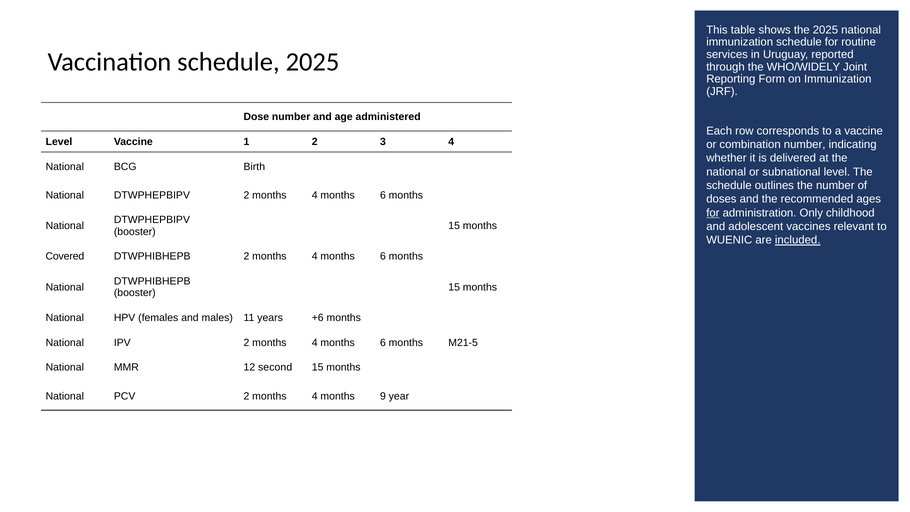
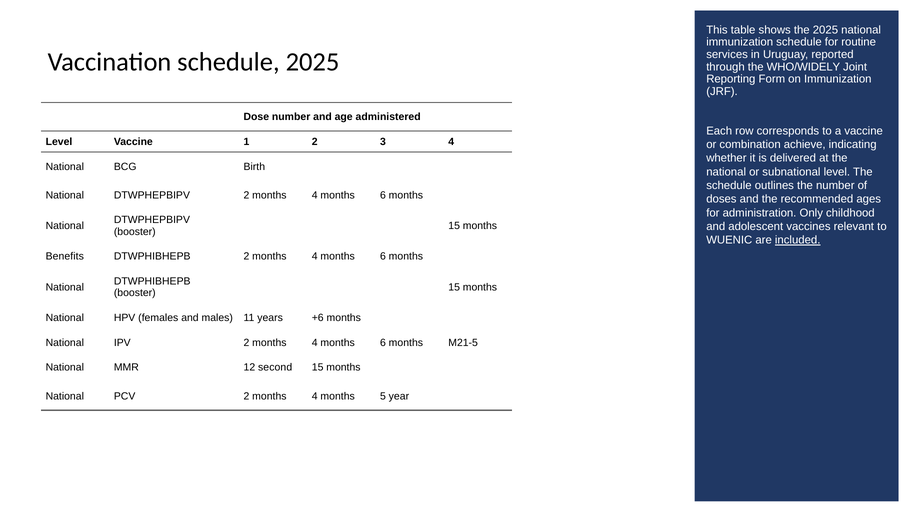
combination number: number -> achieve
for at (713, 213) underline: present -> none
Covered: Covered -> Benefits
9: 9 -> 5
